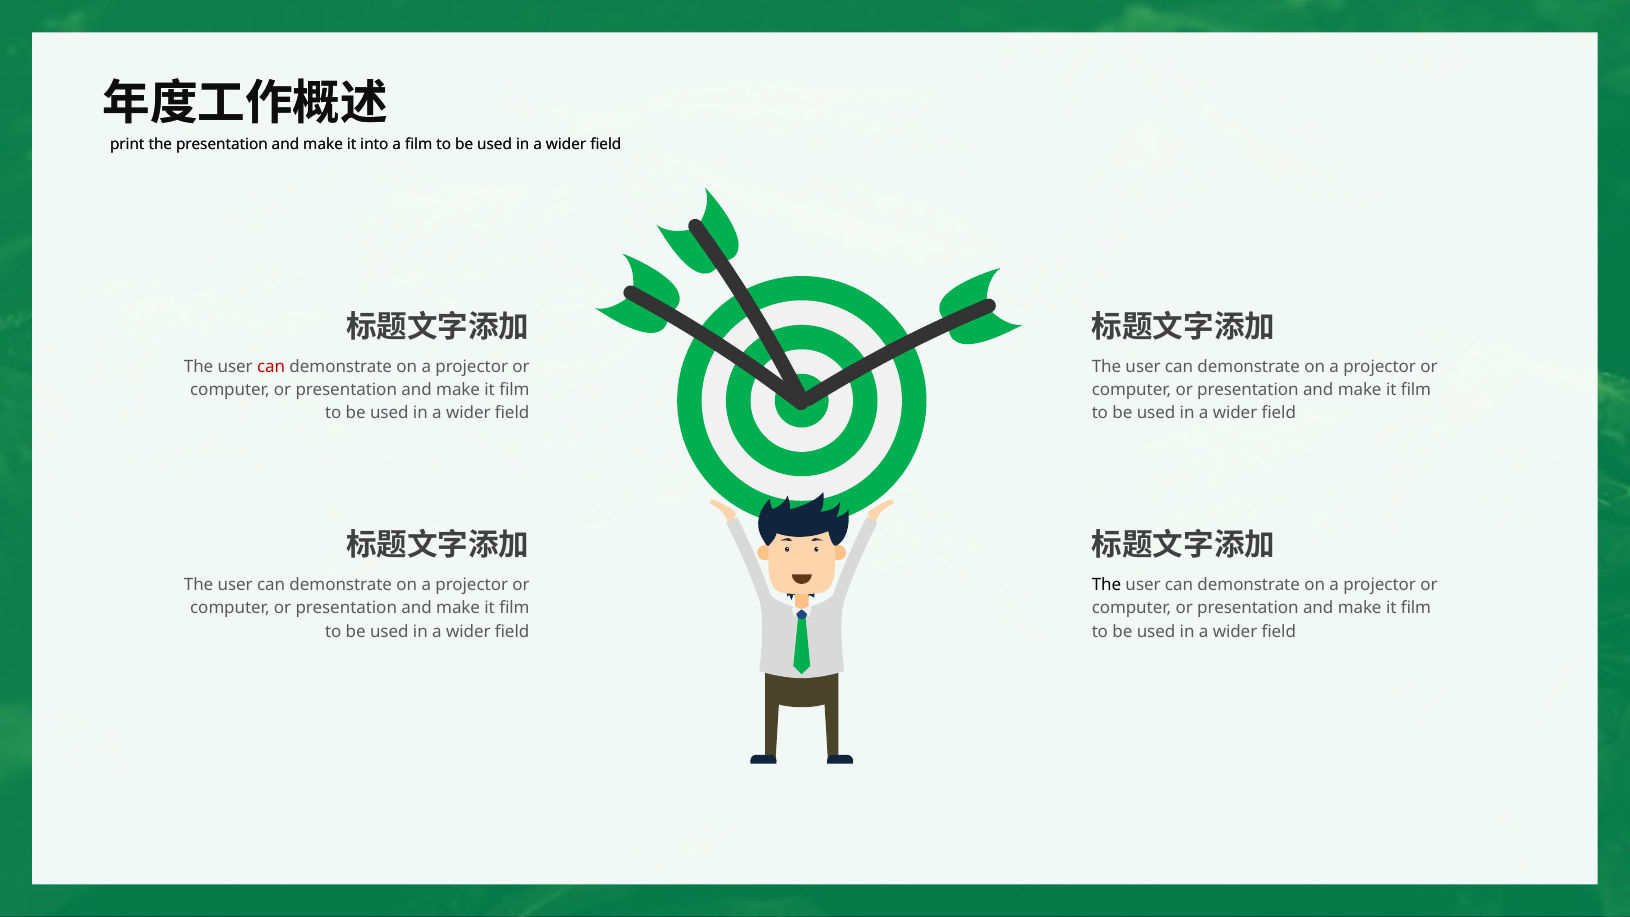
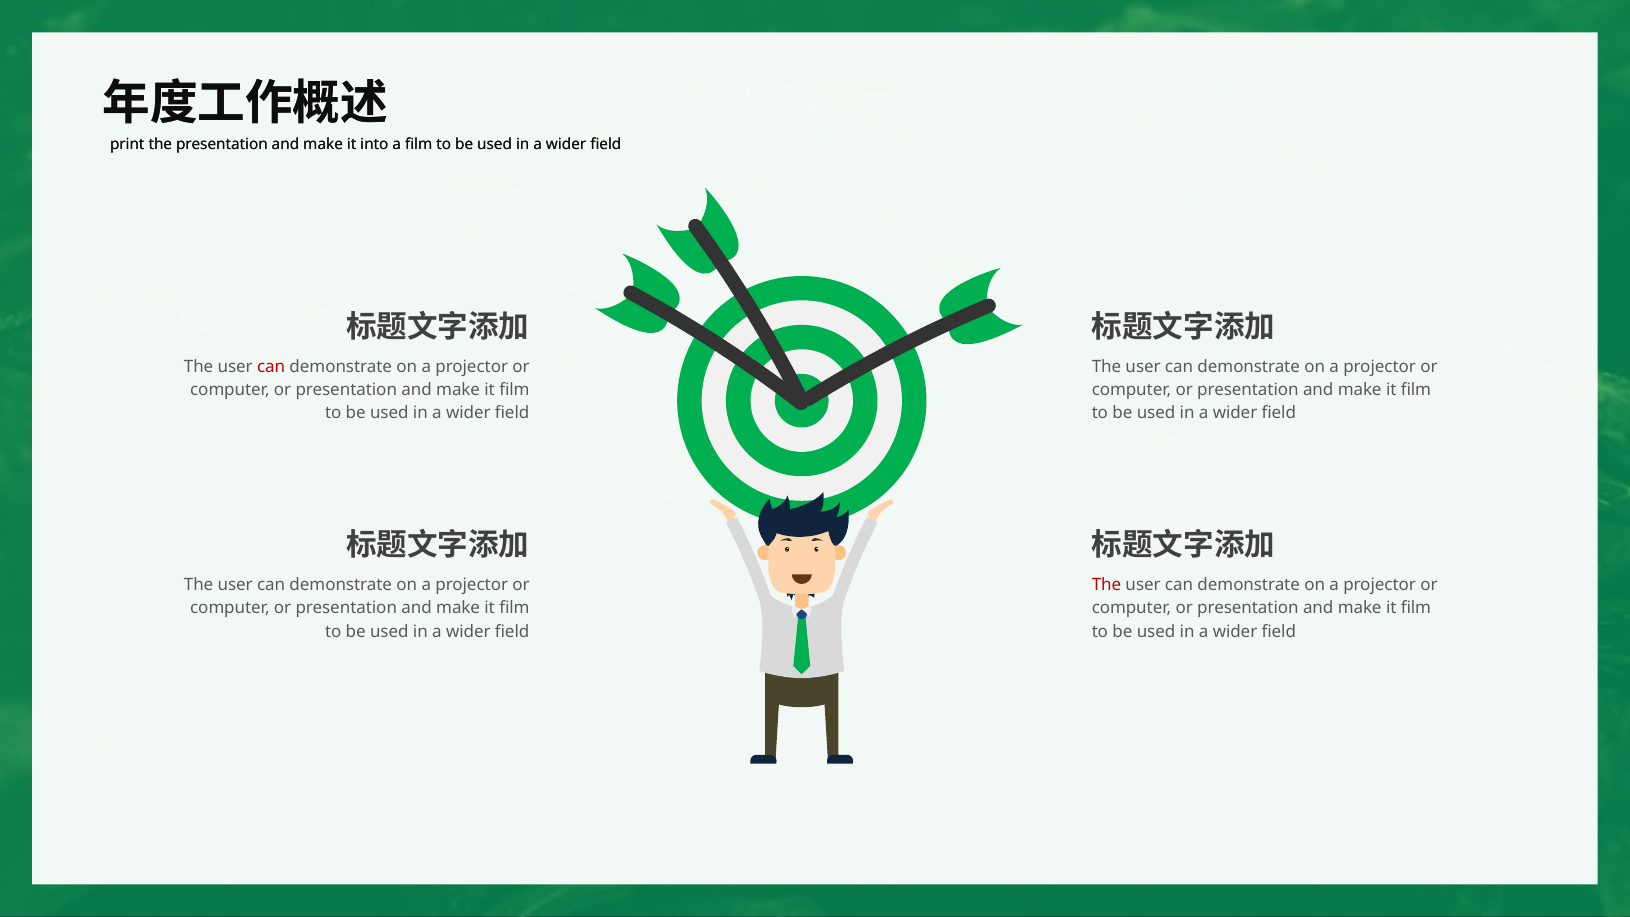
The at (1107, 585) colour: black -> red
